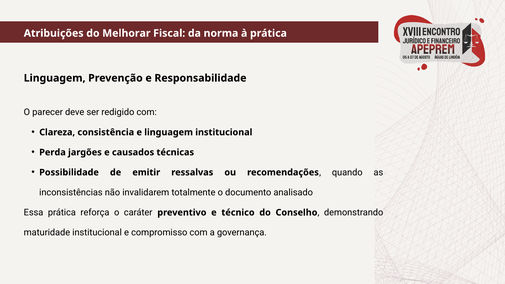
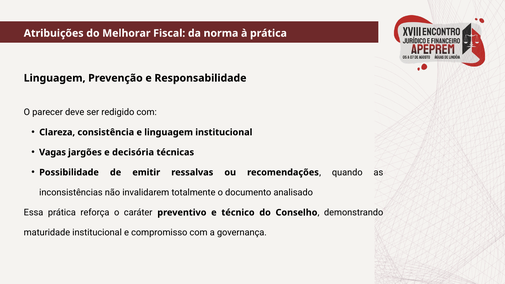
Perda: Perda -> Vagas
causados: causados -> decisória
